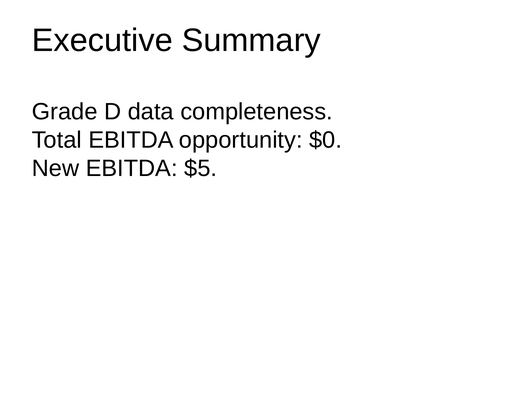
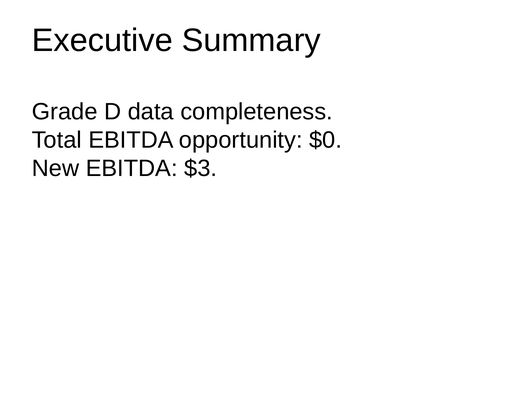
$5: $5 -> $3
